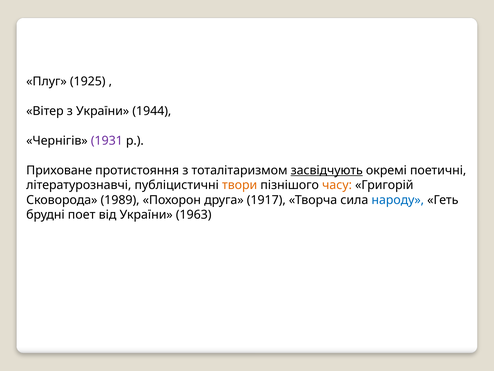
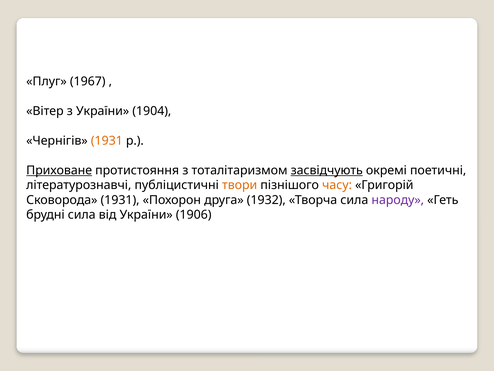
1925: 1925 -> 1967
1944: 1944 -> 1904
1931 at (107, 140) colour: purple -> orange
Приховане underline: none -> present
Сковорода 1989: 1989 -> 1931
1917: 1917 -> 1932
народу colour: blue -> purple
брудні поет: поет -> сила
1963: 1963 -> 1906
